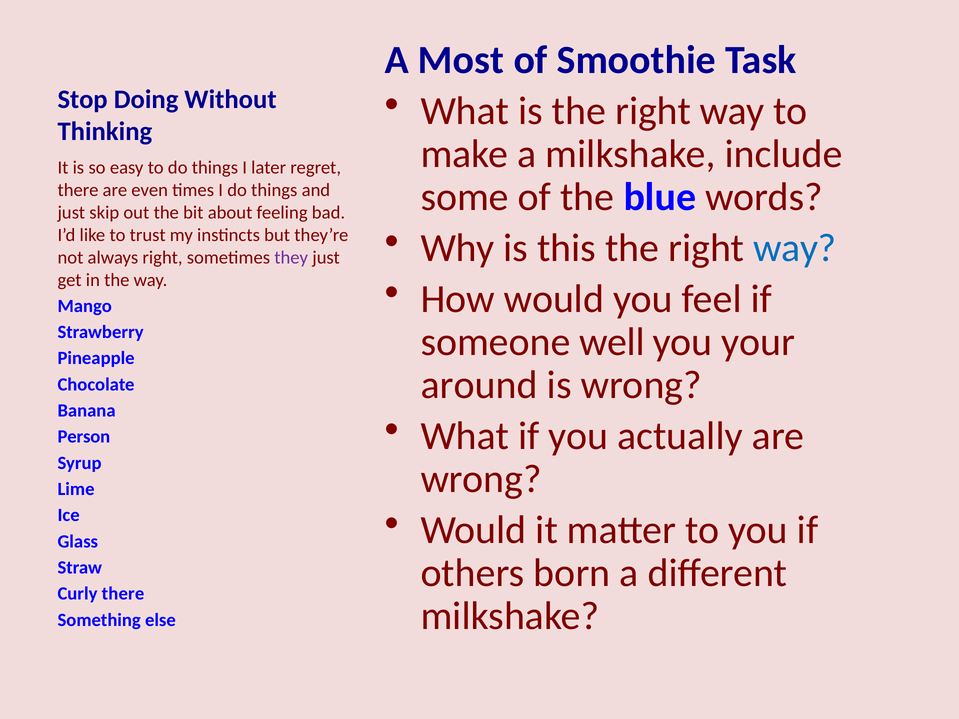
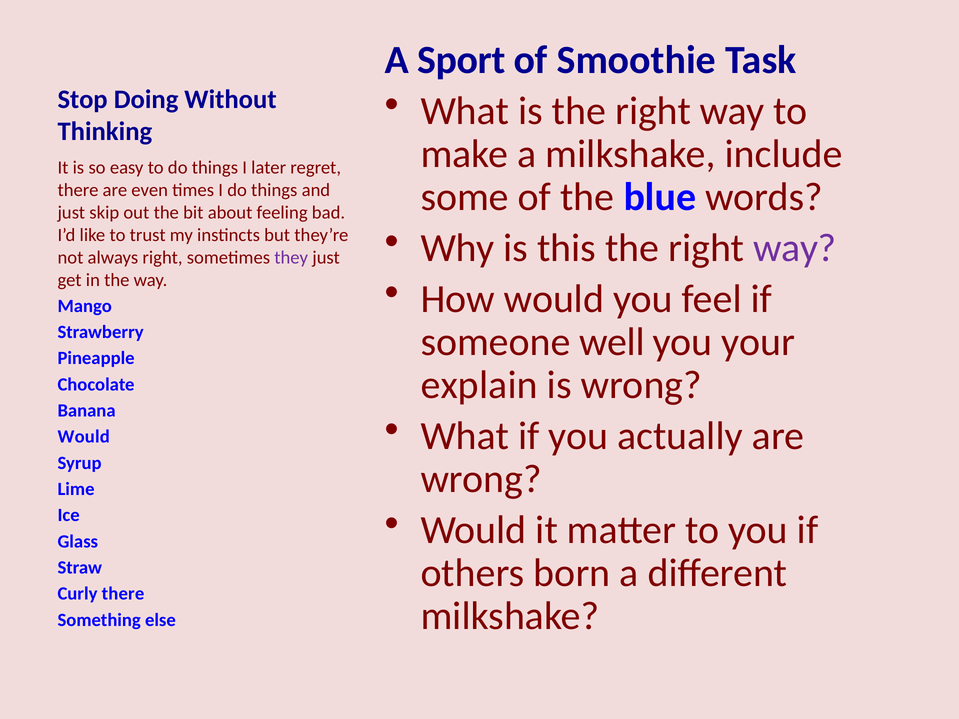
Most: Most -> Sport
way at (795, 248) colour: blue -> purple
around: around -> explain
Person at (84, 437): Person -> Would
